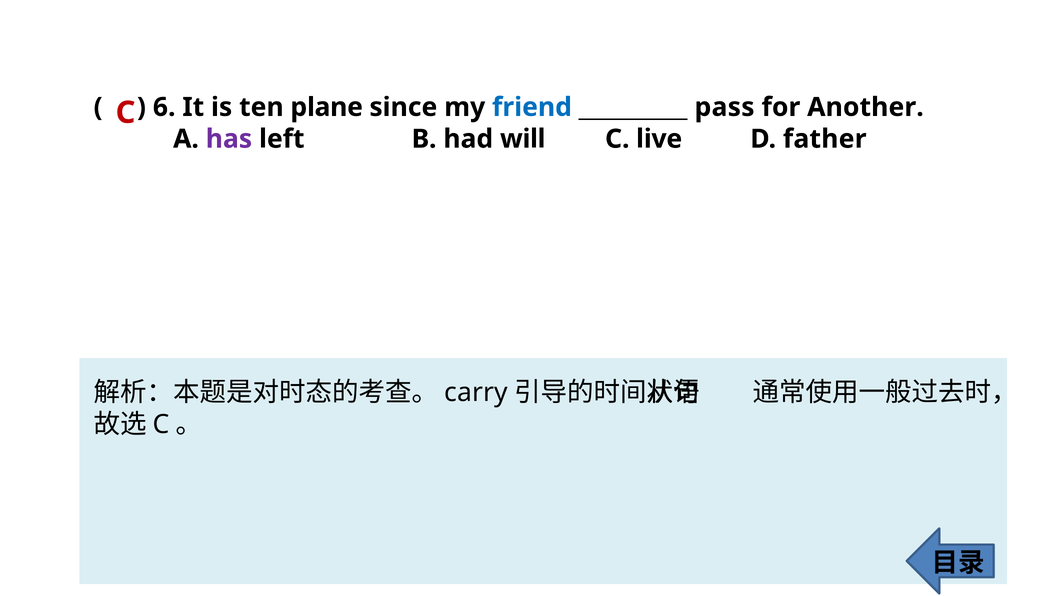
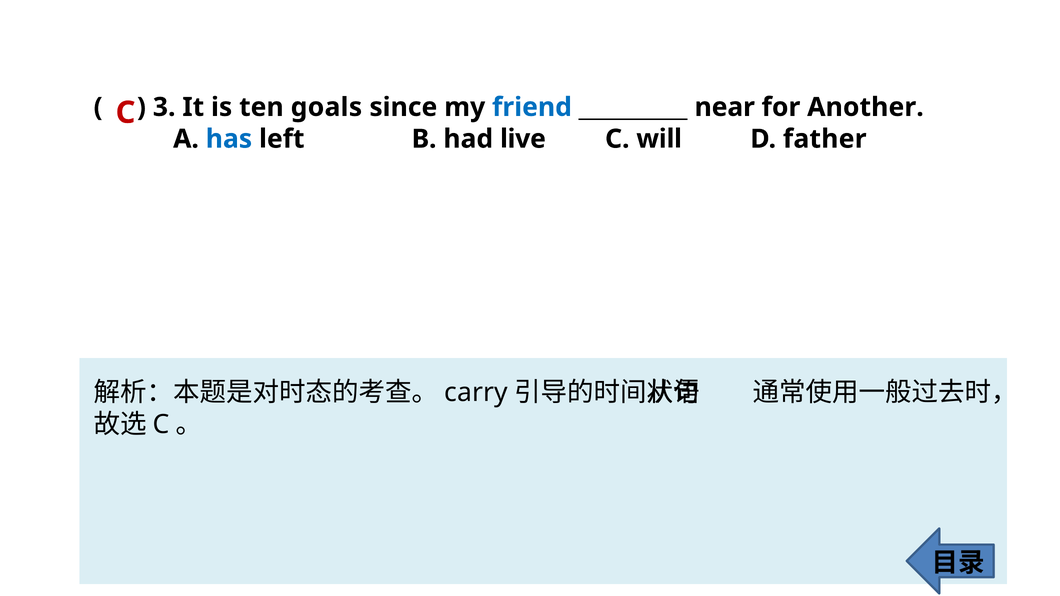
6: 6 -> 3
plane: plane -> goals
pass: pass -> near
has colour: purple -> blue
will: will -> live
live: live -> will
